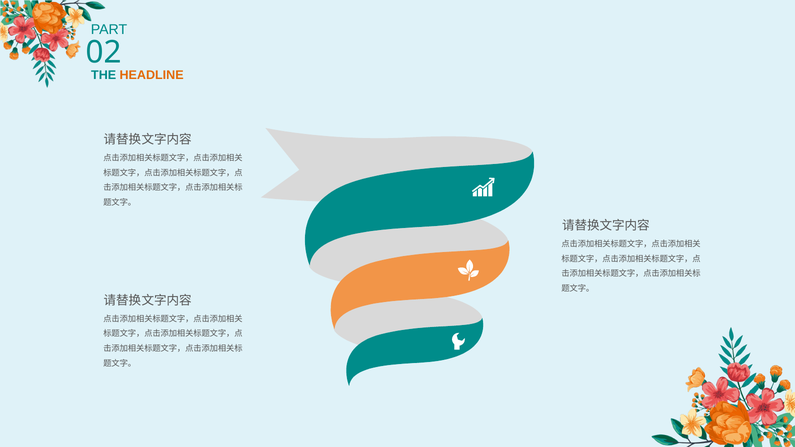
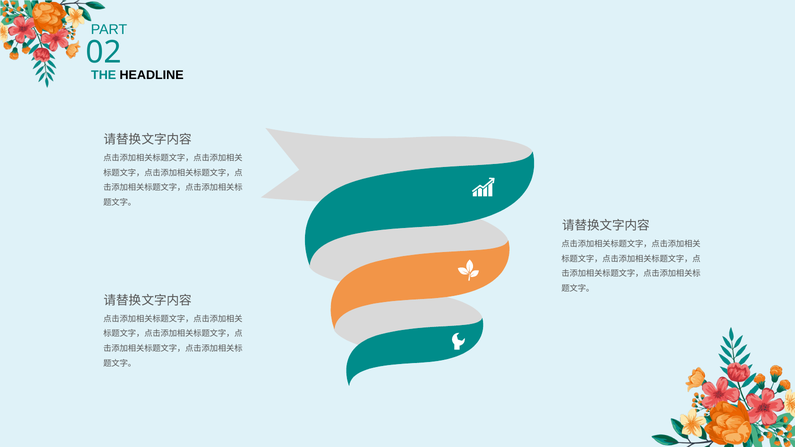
HEADLINE colour: orange -> black
